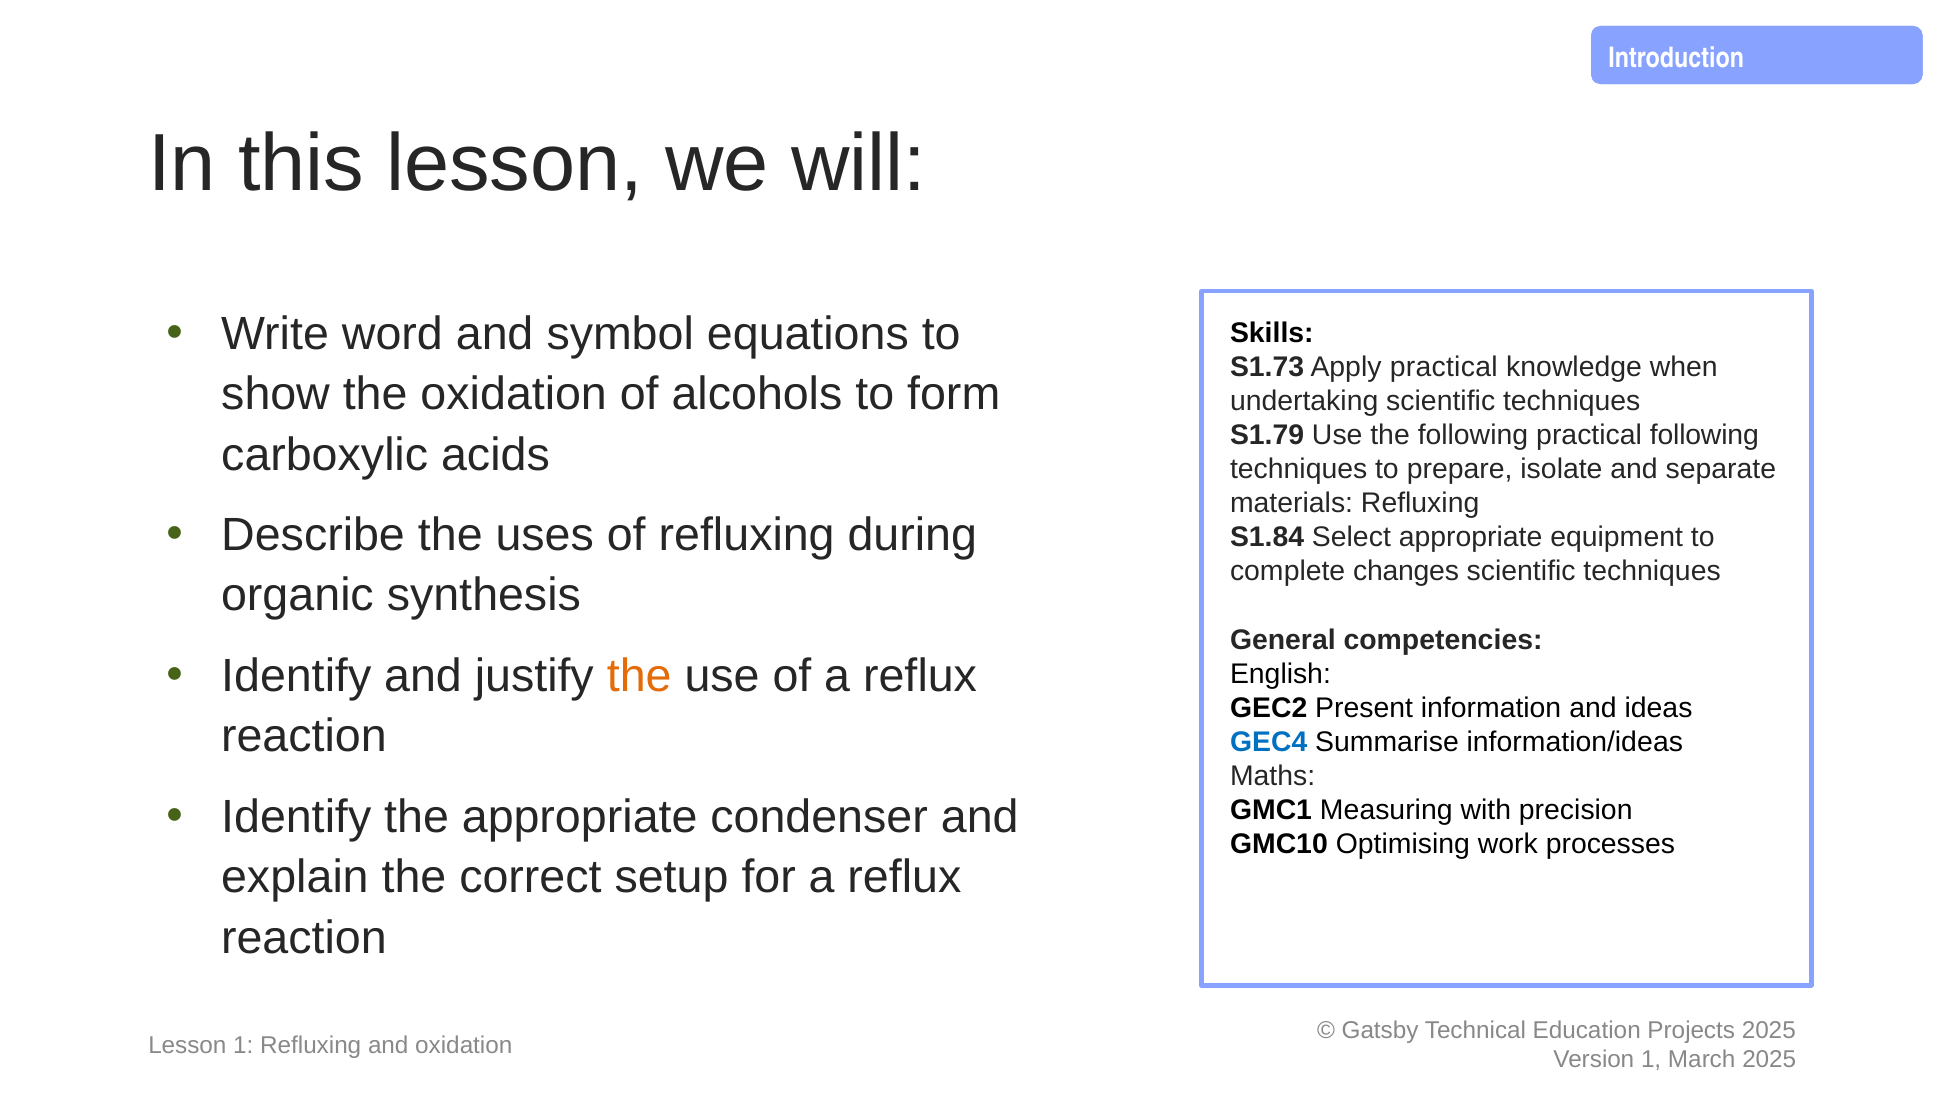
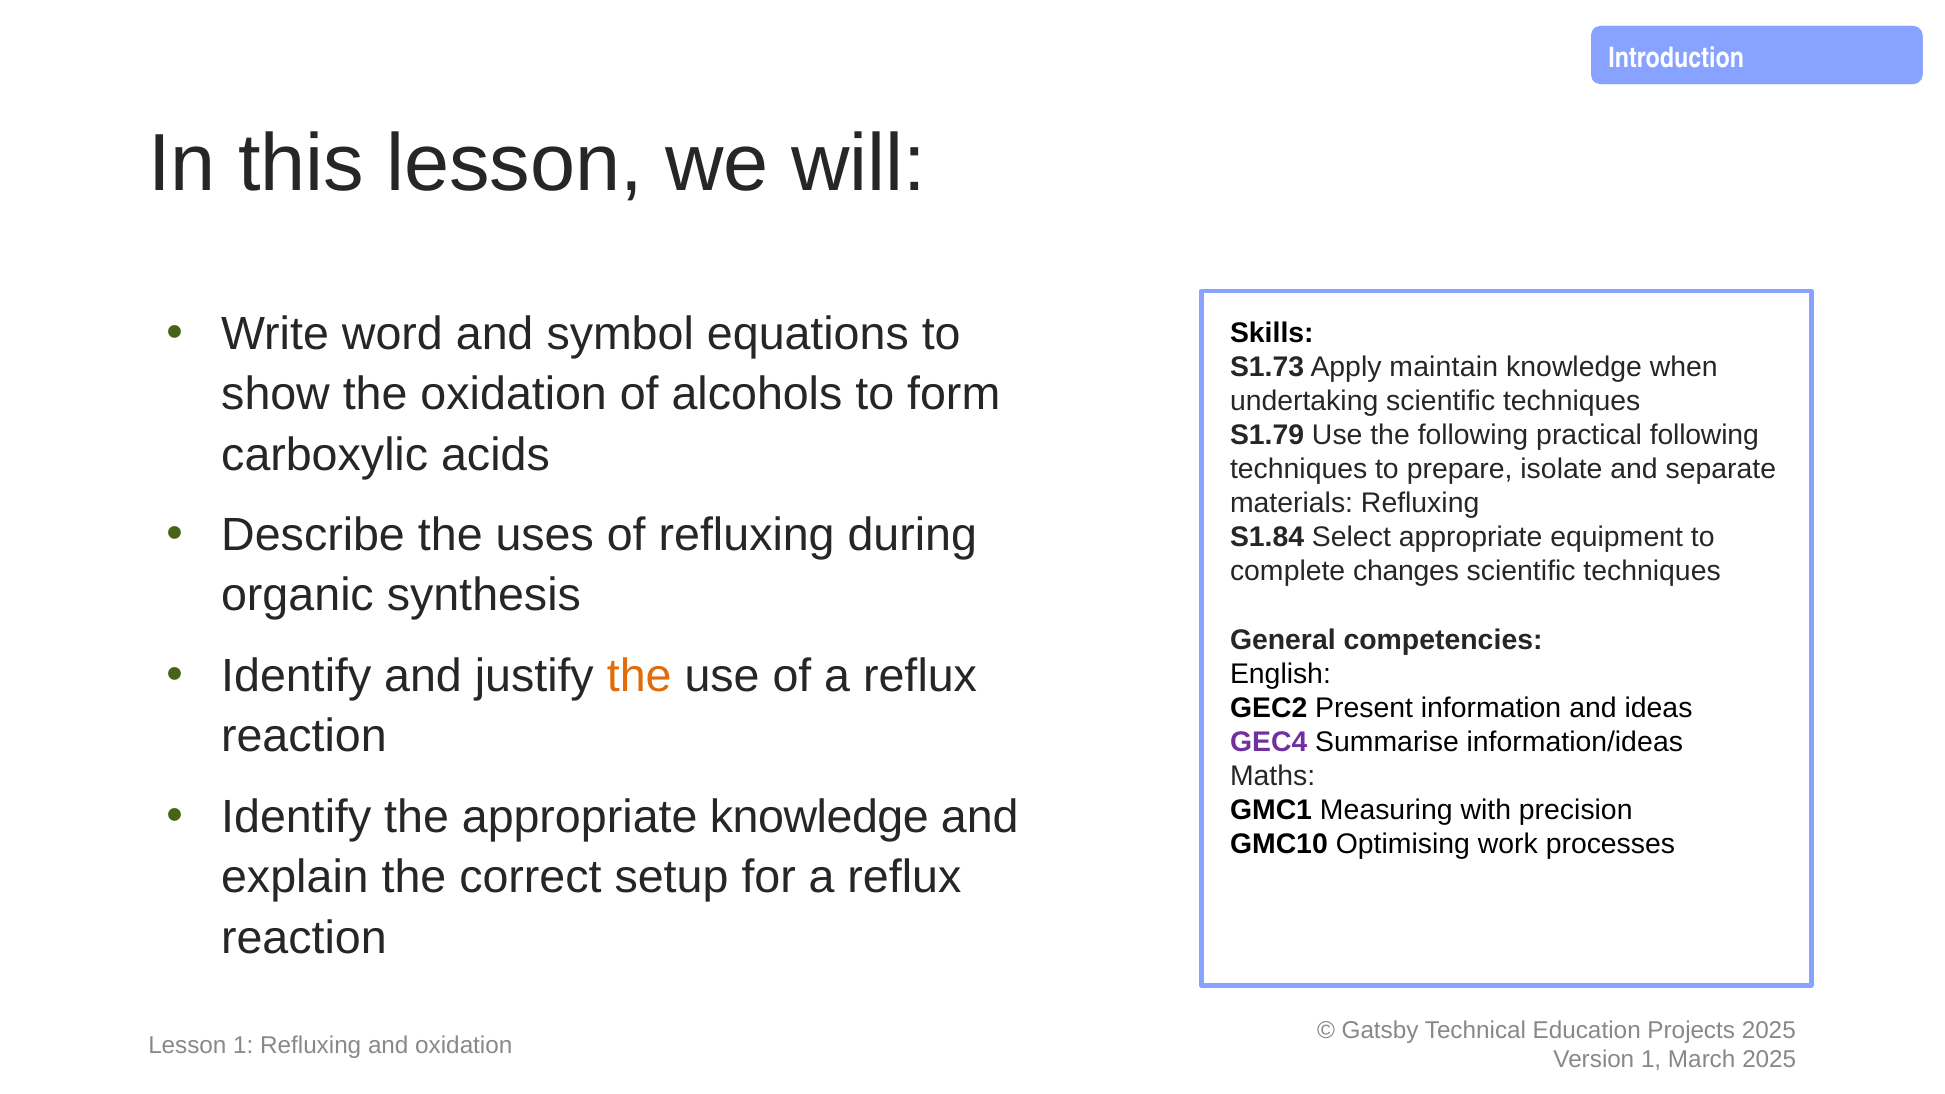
Apply practical: practical -> maintain
GEC4 colour: blue -> purple
appropriate condenser: condenser -> knowledge
